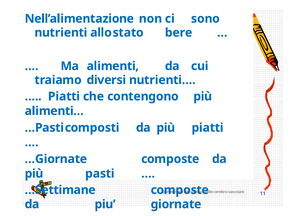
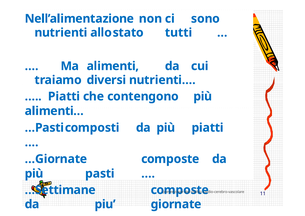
bere: bere -> tutti
